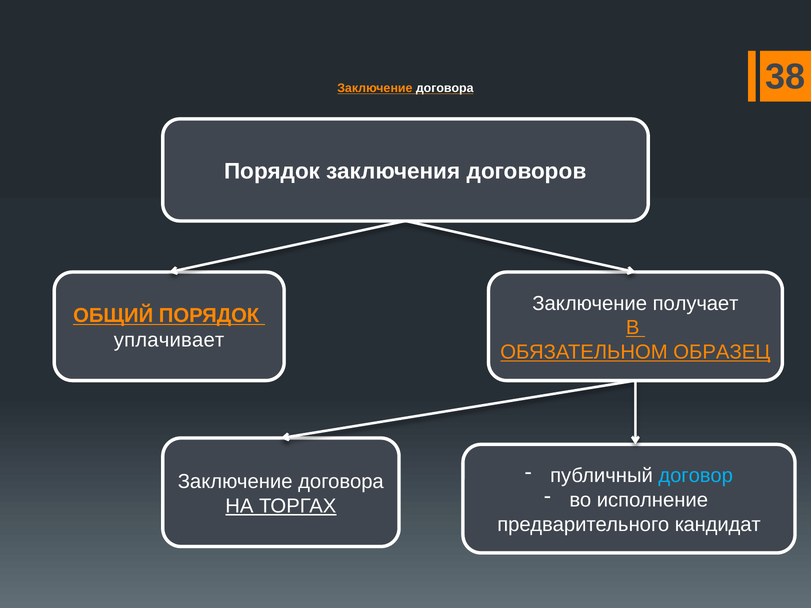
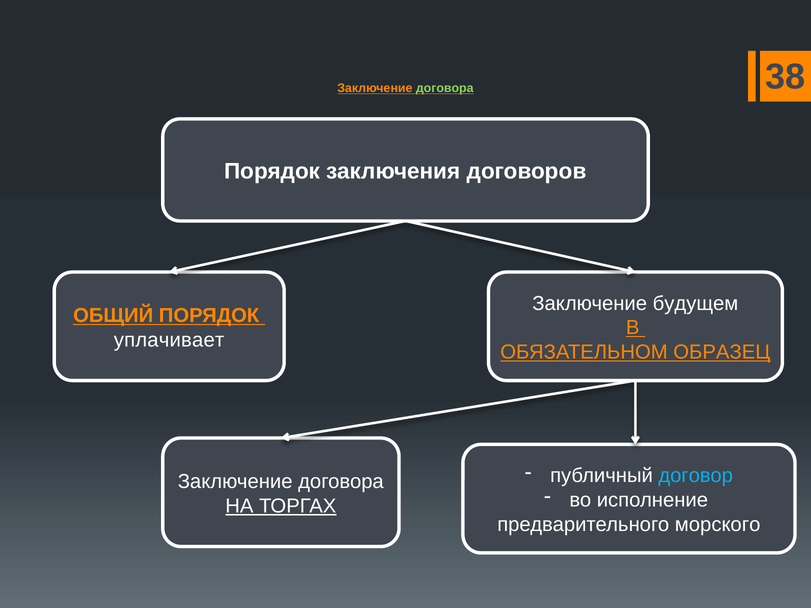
договора at (445, 88) colour: white -> light green
получает: получает -> будущем
кандидат: кандидат -> морского
